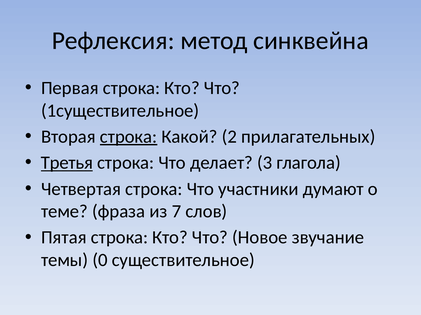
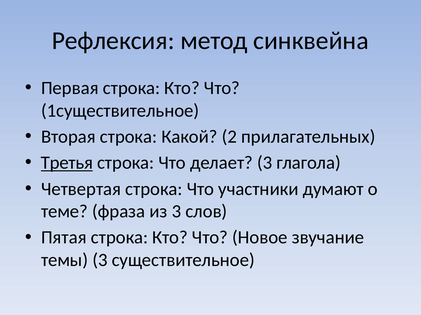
строка at (129, 137) underline: present -> none
из 7: 7 -> 3
темы 0: 0 -> 3
